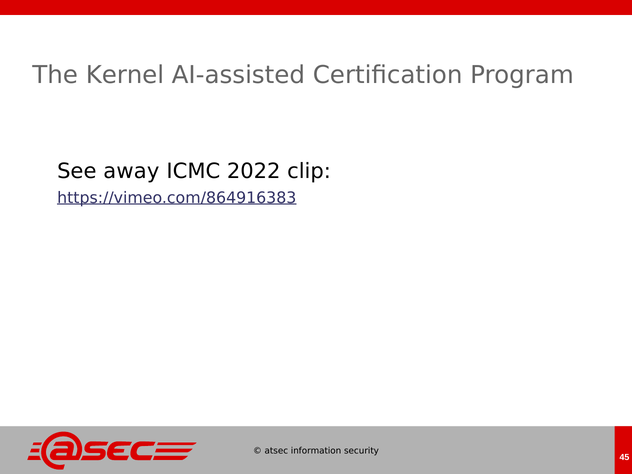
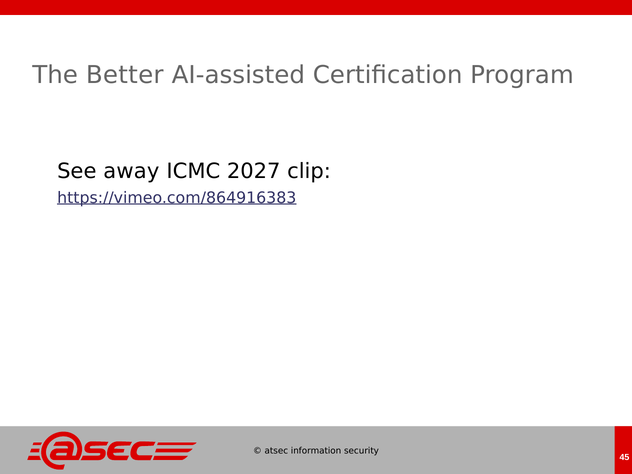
Kernel: Kernel -> Better
2022: 2022 -> 2027
